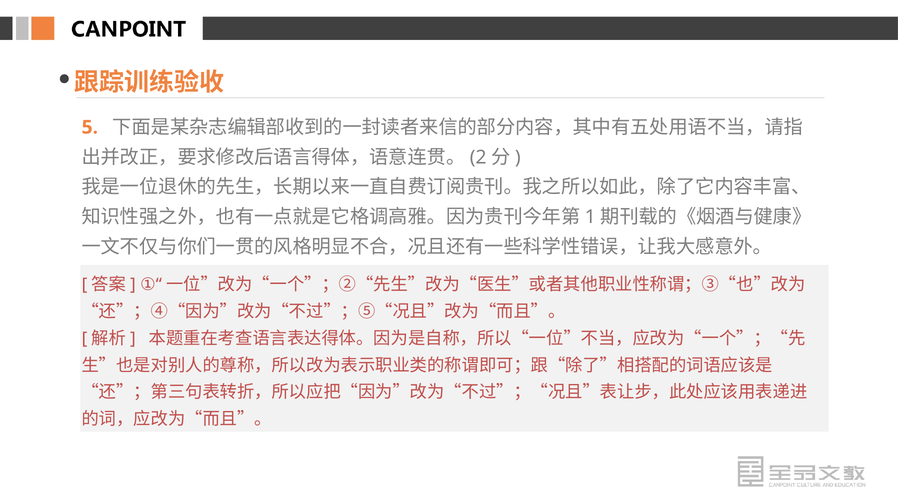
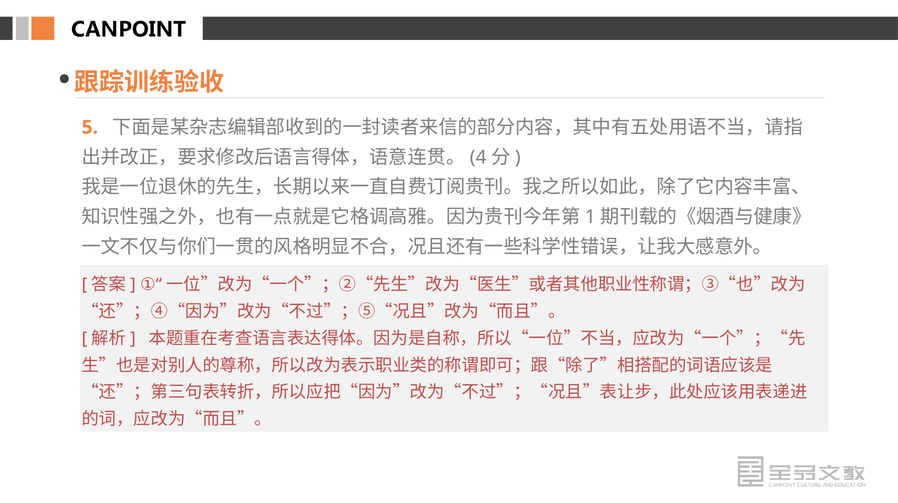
2: 2 -> 4
